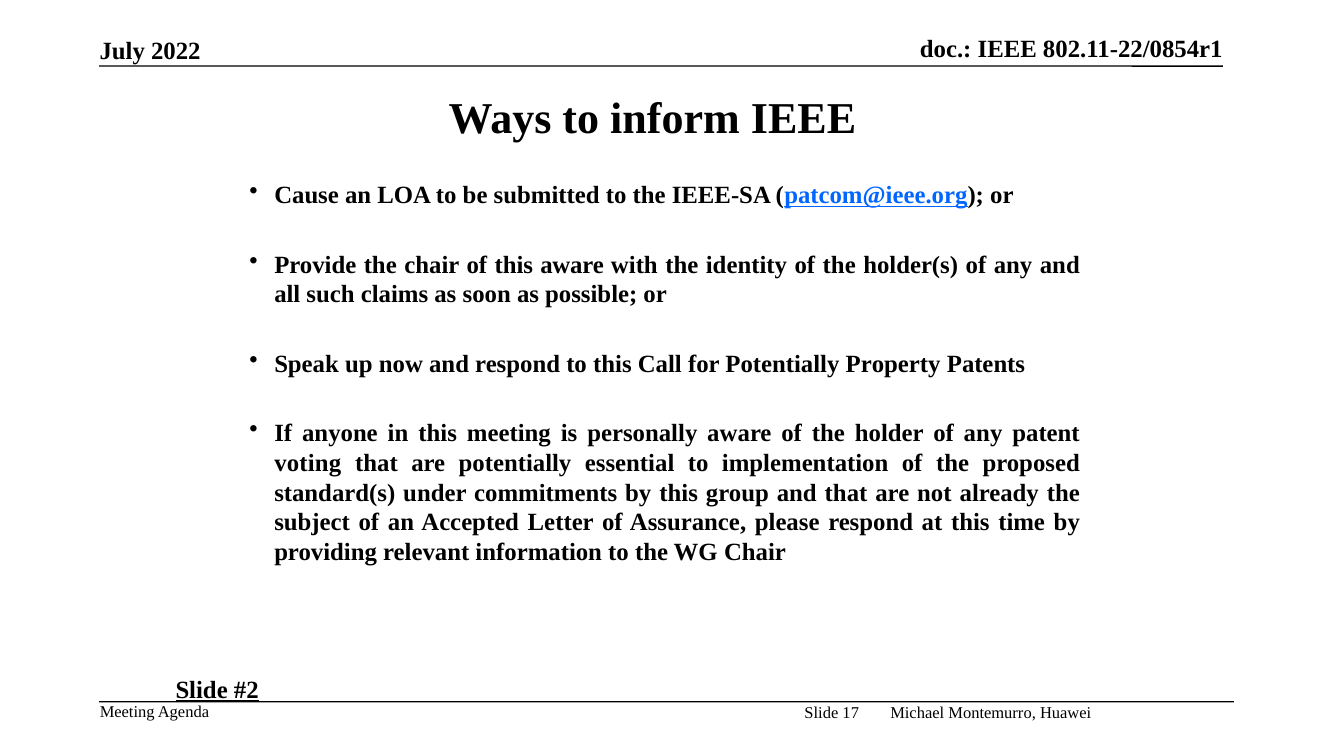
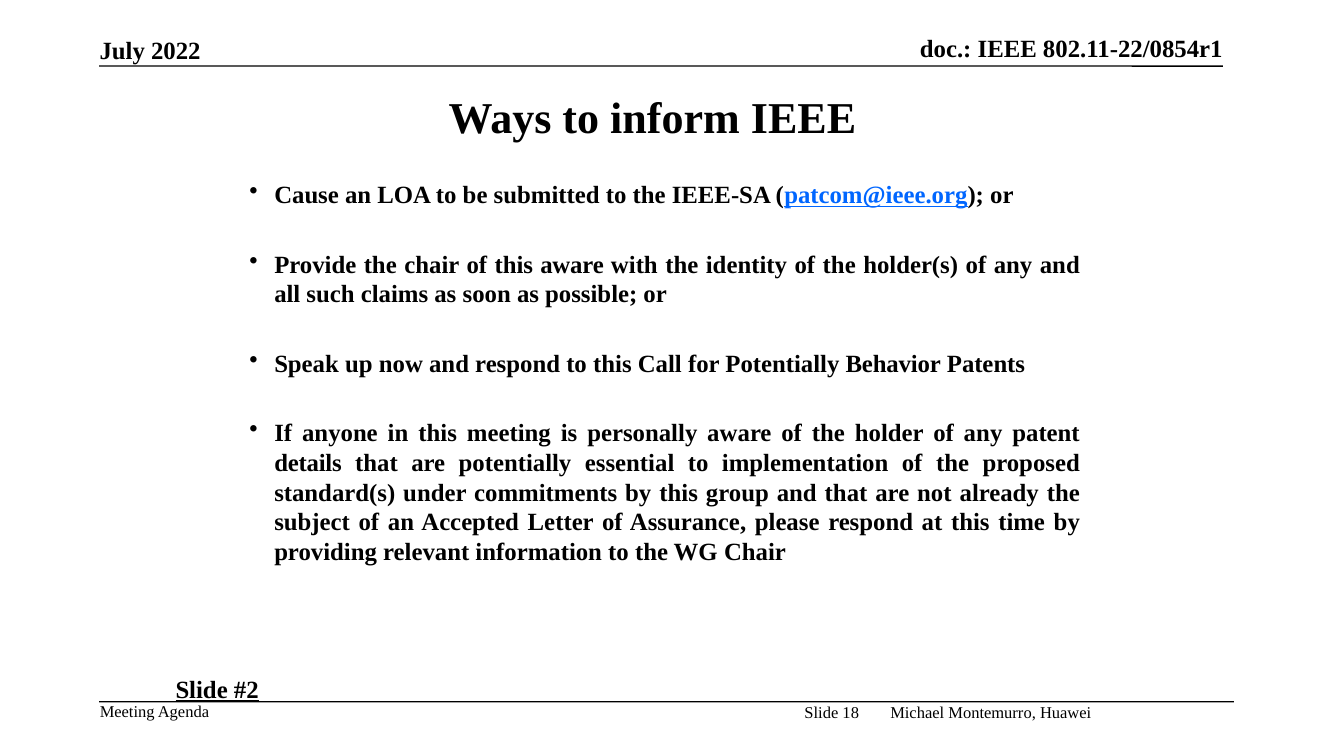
Property: Property -> Behavior
voting: voting -> details
17: 17 -> 18
